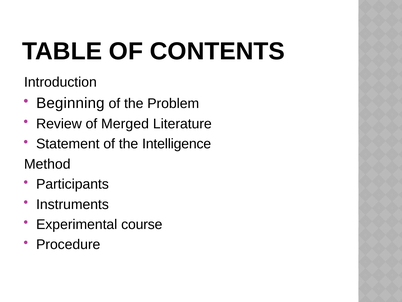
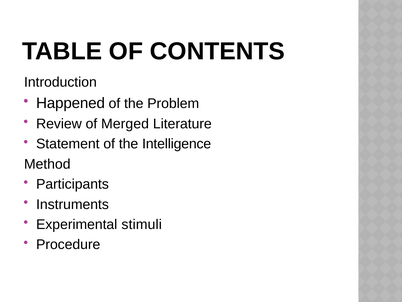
Beginning: Beginning -> Happened
course: course -> stimuli
